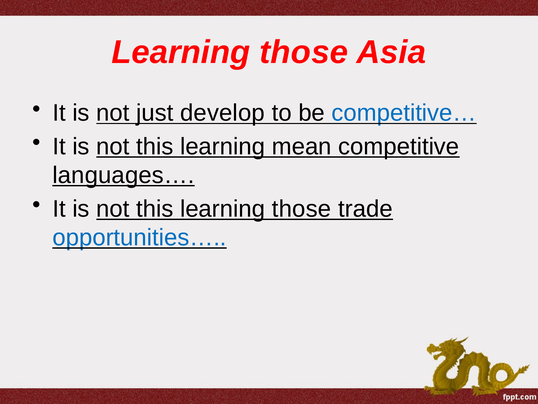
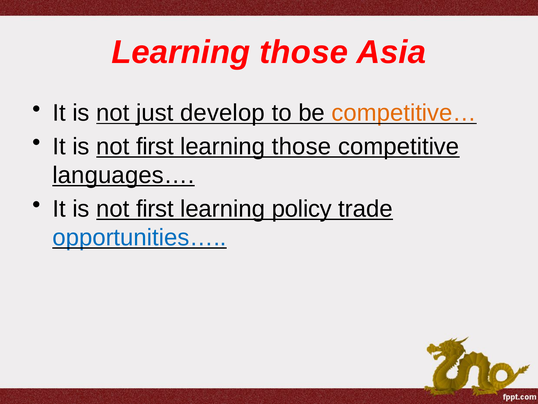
competitive… colour: blue -> orange
this at (155, 146): this -> first
mean at (302, 146): mean -> those
this at (155, 209): this -> first
those at (302, 209): those -> policy
